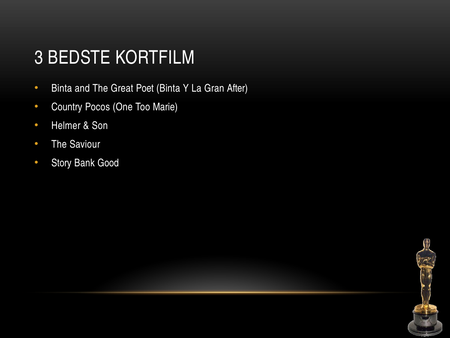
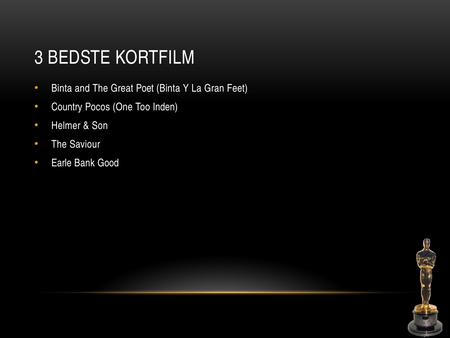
After: After -> Feet
Marie: Marie -> Inden
Story: Story -> Earle
